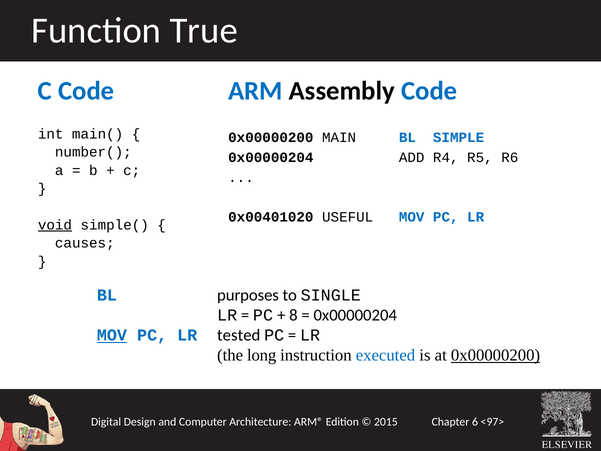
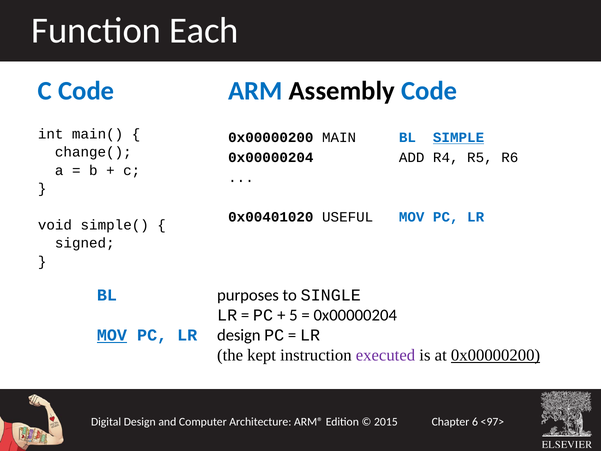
True: True -> Each
SIMPLE underline: none -> present
number(: number( -> change(
void underline: present -> none
causes: causes -> signed
8: 8 -> 5
LR tested: tested -> design
long: long -> kept
executed colour: blue -> purple
